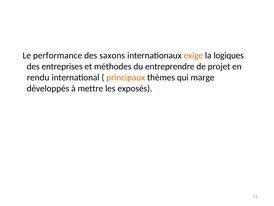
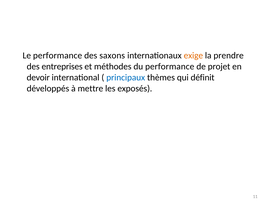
logiques: logiques -> prendre
du entreprendre: entreprendre -> performance
rendu: rendu -> devoir
principaux colour: orange -> blue
marge: marge -> définit
